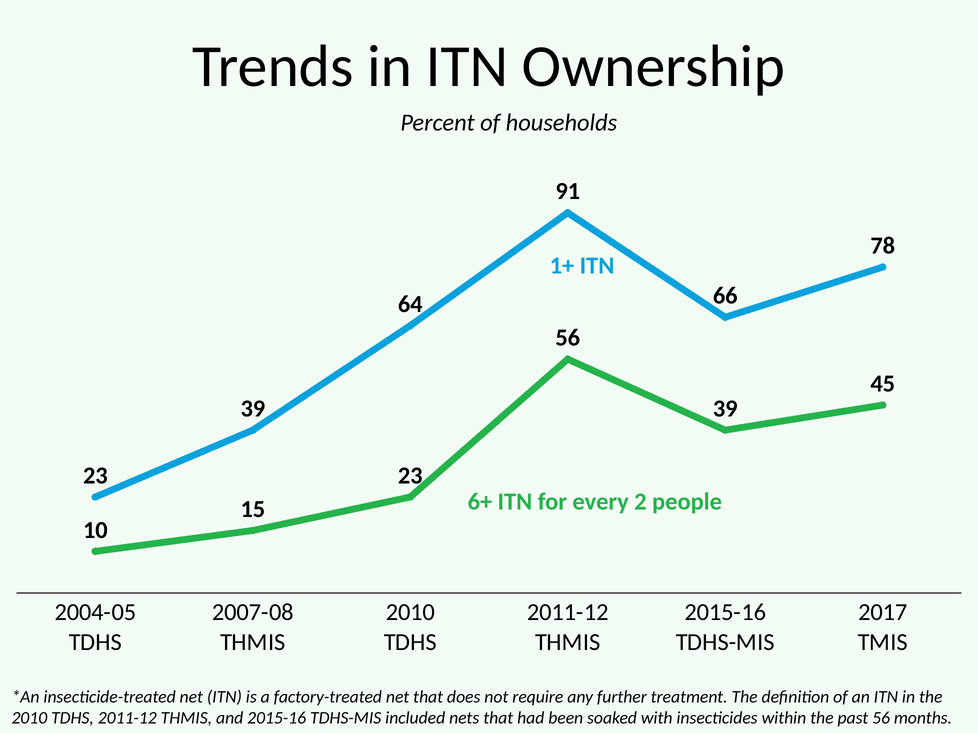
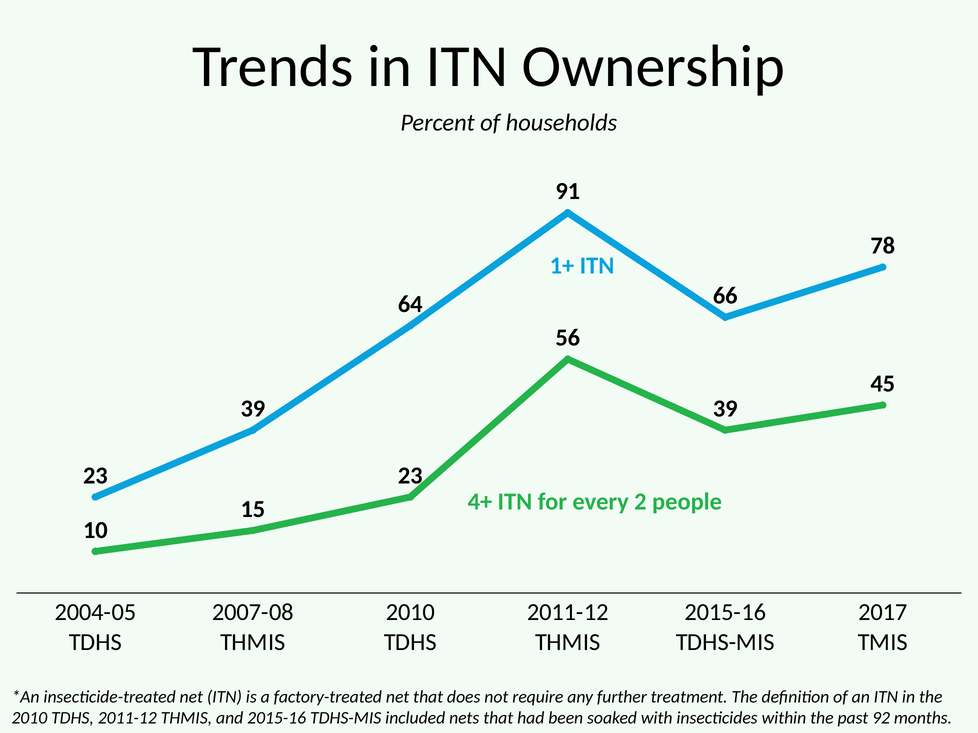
6+: 6+ -> 4+
past 56: 56 -> 92
